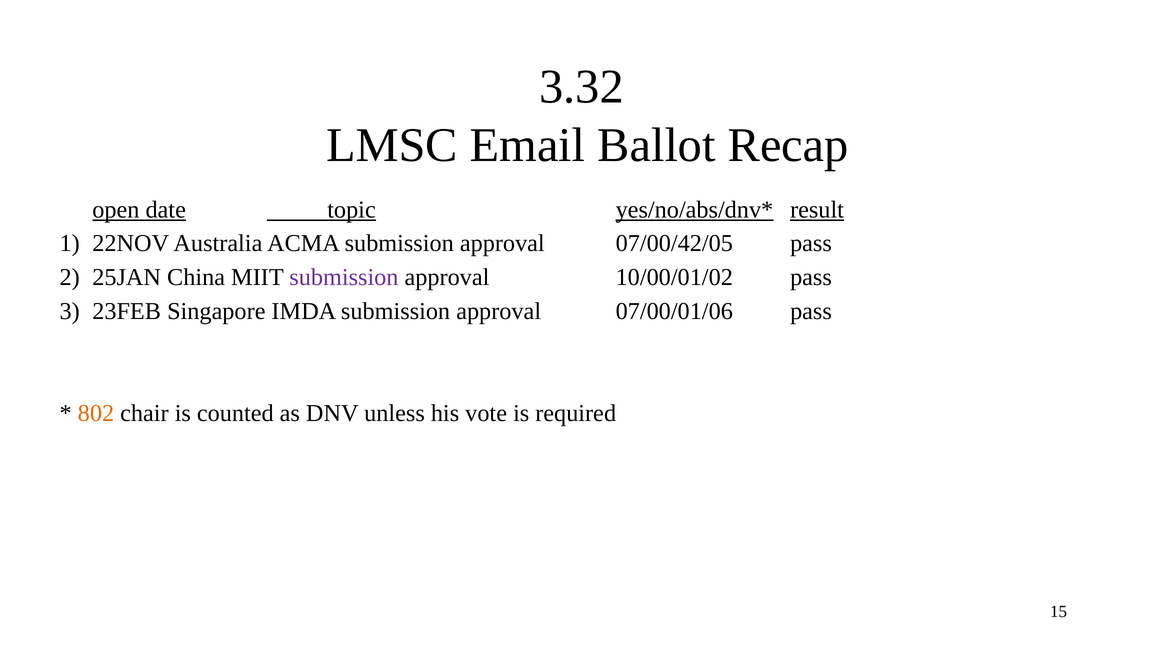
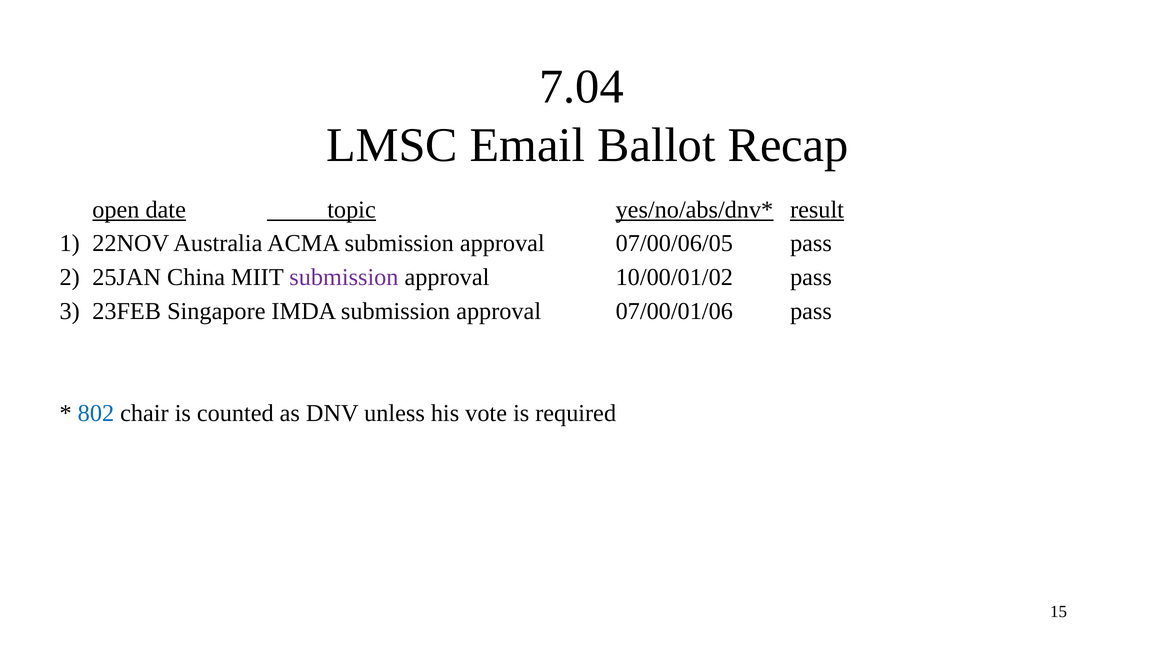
3.32: 3.32 -> 7.04
07/00/42/05: 07/00/42/05 -> 07/00/06/05
802 colour: orange -> blue
